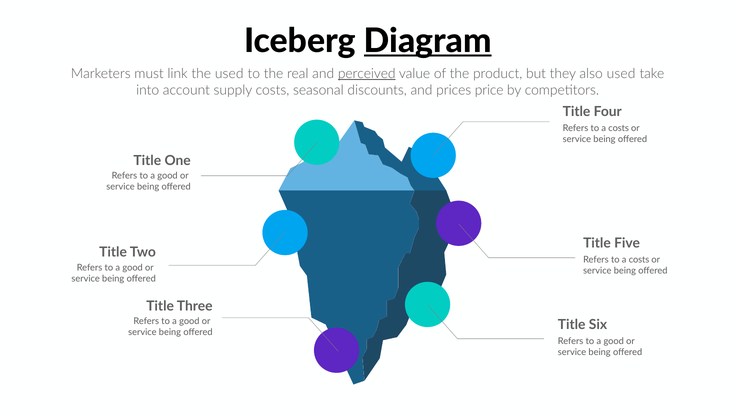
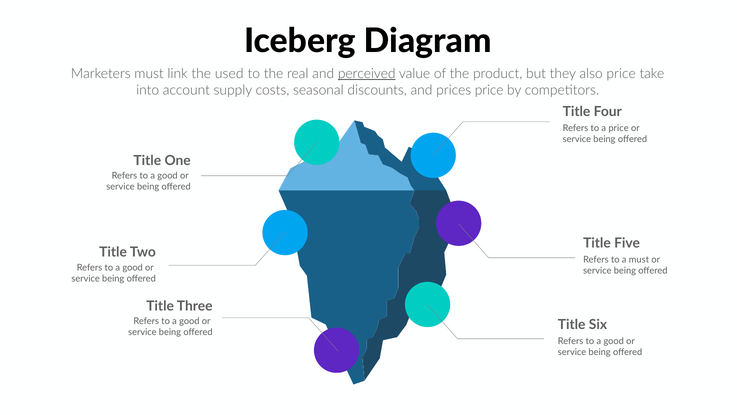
Diagram underline: present -> none
also used: used -> price
costs at (619, 128): costs -> price
costs at (639, 259): costs -> must
